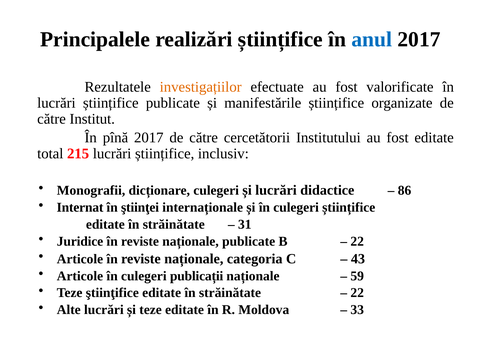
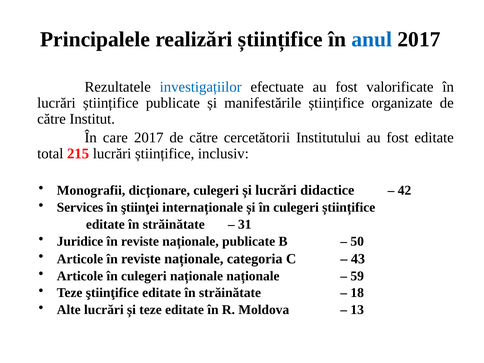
investigațiilor colour: orange -> blue
pînă: pînă -> care
86: 86 -> 42
Internat: Internat -> Services
22 at (357, 241): 22 -> 50
culegeri publicații: publicații -> naționale
22 at (357, 293): 22 -> 18
33: 33 -> 13
